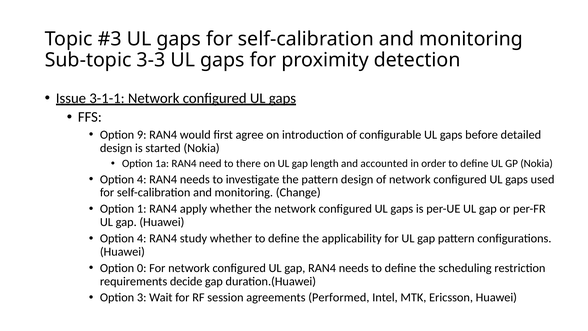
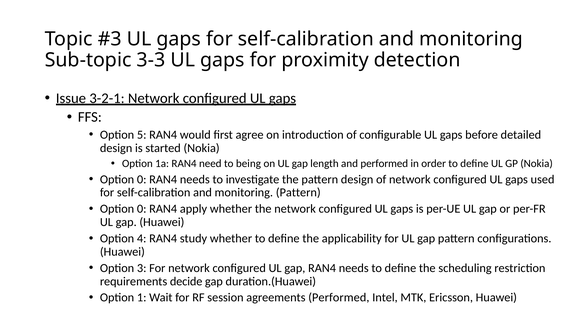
3-1-1: 3-1-1 -> 3-2-1
9: 9 -> 5
there: there -> being
and accounted: accounted -> performed
4 at (142, 179): 4 -> 0
monitoring Change: Change -> Pattern
1 at (142, 209): 1 -> 0
0: 0 -> 3
3: 3 -> 1
